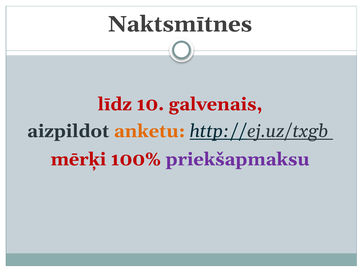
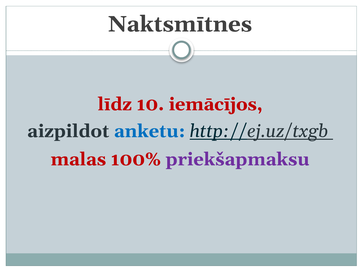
galvenais: galvenais -> iemācījos
anketu colour: orange -> blue
mērķi: mērķi -> malas
